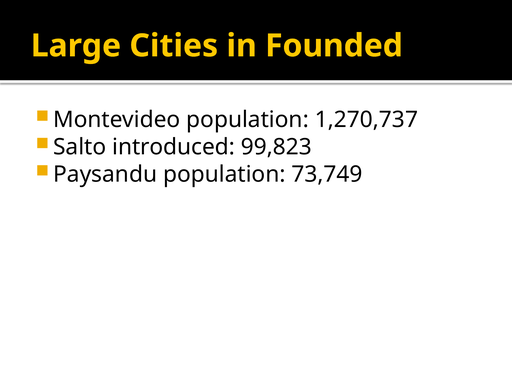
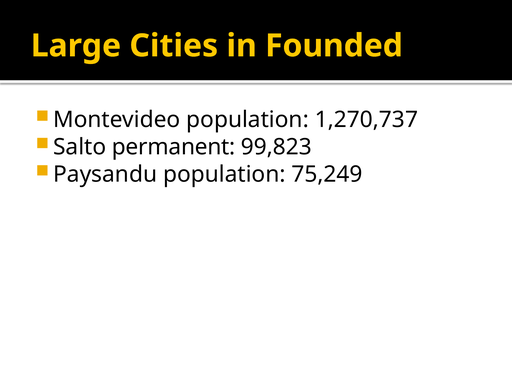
introduced: introduced -> permanent
73,749: 73,749 -> 75,249
